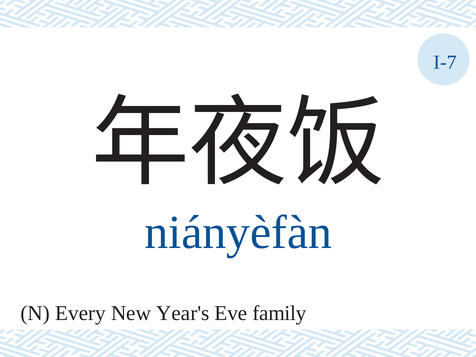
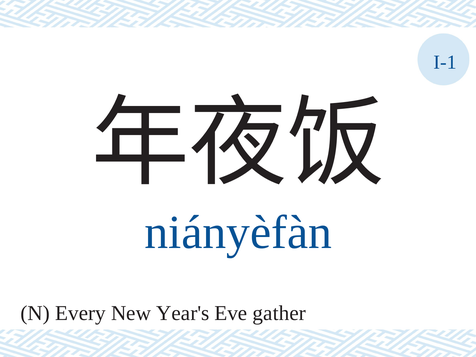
I-7: I-7 -> I-1
family: family -> gather
